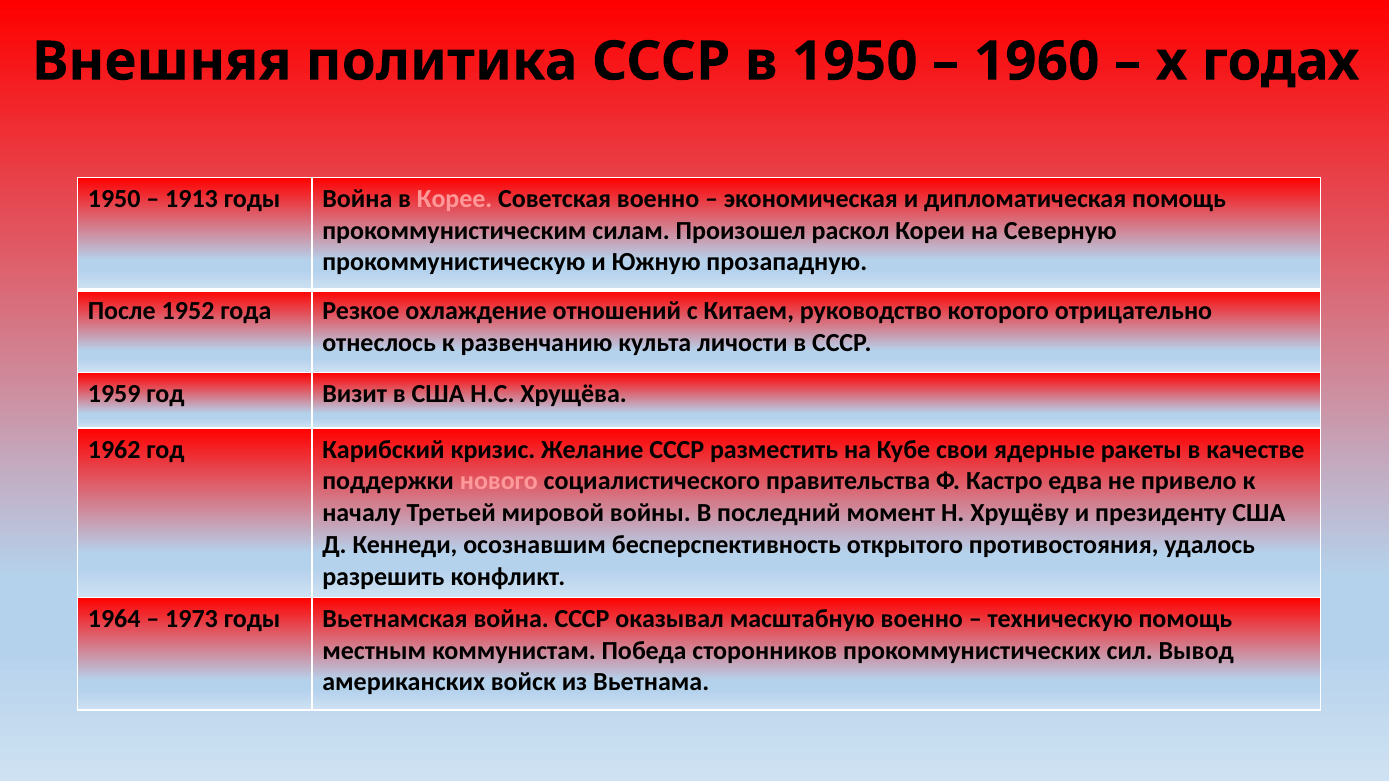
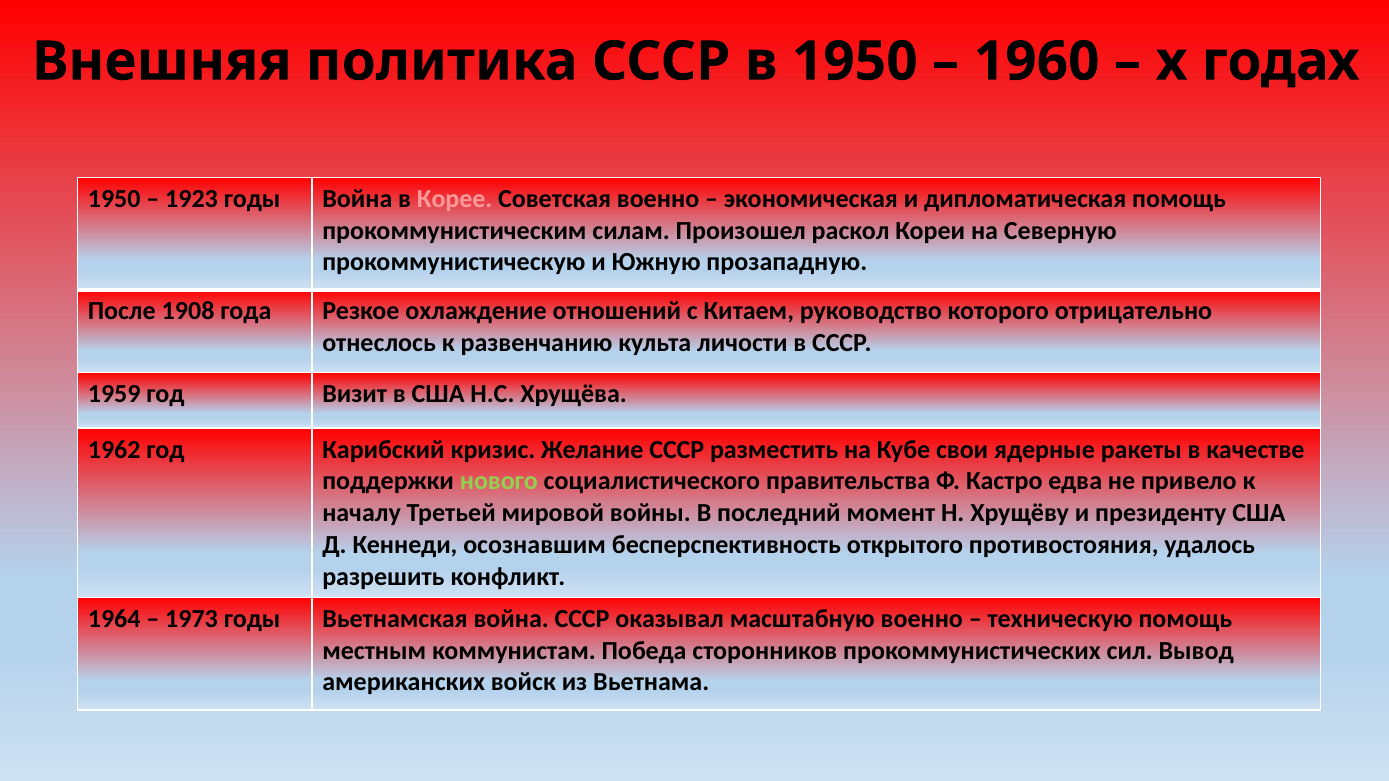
1913: 1913 -> 1923
1952: 1952 -> 1908
нового colour: pink -> light green
